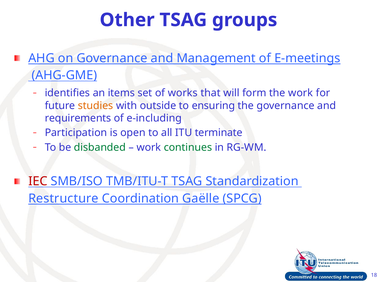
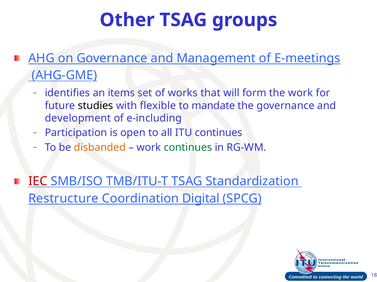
studies colour: orange -> black
outside: outside -> flexible
ensuring: ensuring -> mandate
requirements: requirements -> development
ITU terminate: terminate -> continues
disbanded colour: green -> orange
Gaëlle: Gaëlle -> Digital
